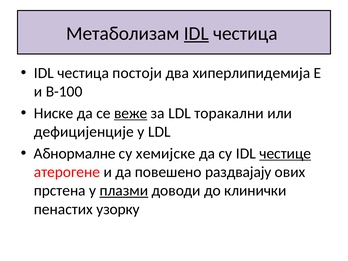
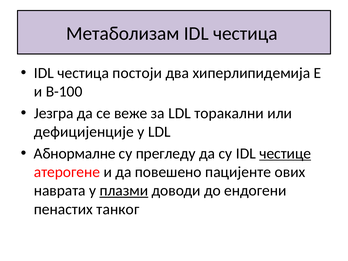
IDL at (196, 34) underline: present -> none
Ниске: Ниске -> Језгра
веже underline: present -> none
хемијске: хемијске -> прегледу
раздвајају: раздвајају -> пацијенте
прстена: прстена -> наврата
клинички: клинички -> ендогени
узорку: узорку -> танког
